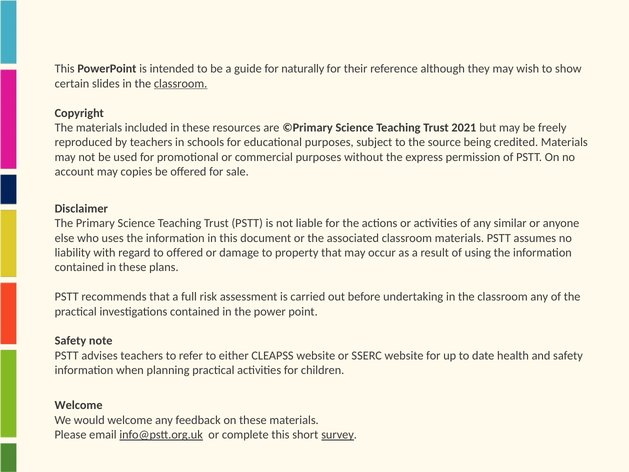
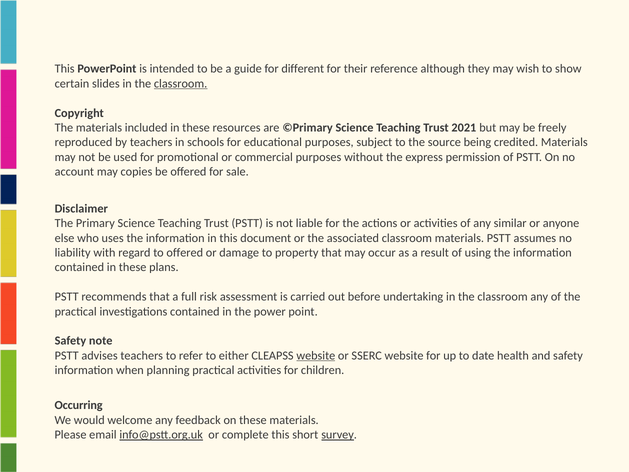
naturally: naturally -> different
website at (316, 355) underline: none -> present
Welcome at (79, 405): Welcome -> Occurring
